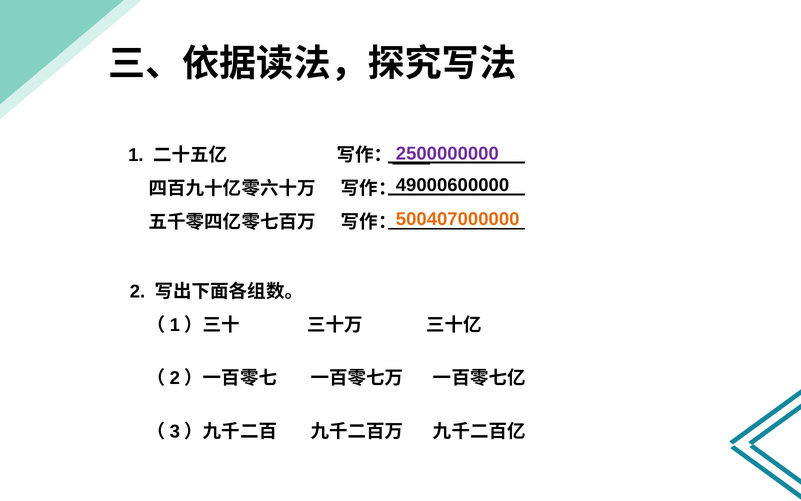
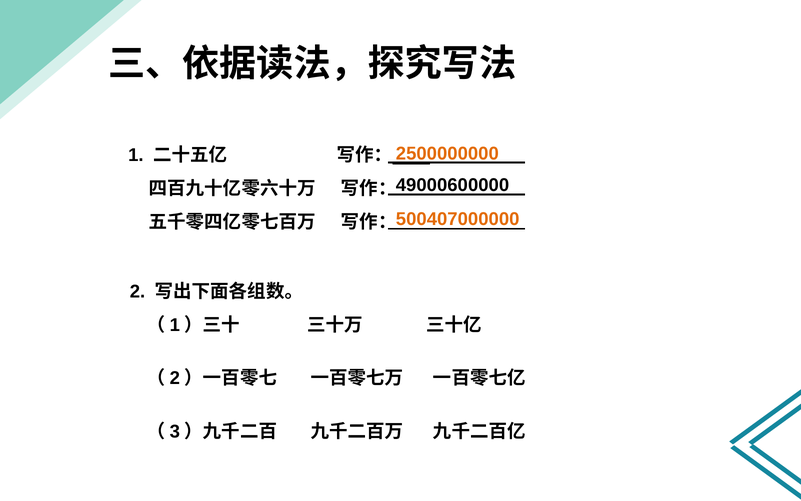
2500000000 colour: purple -> orange
